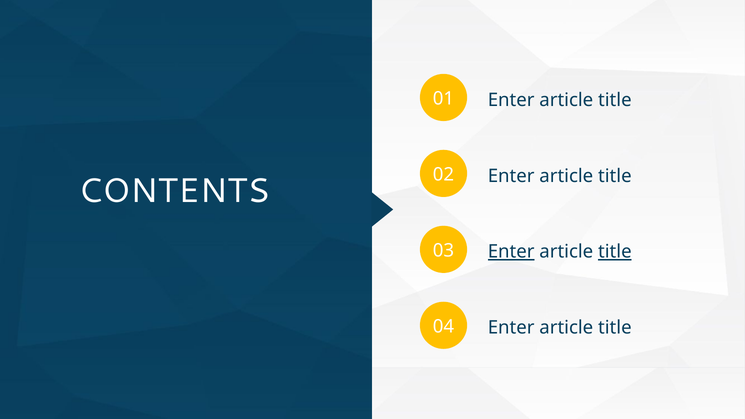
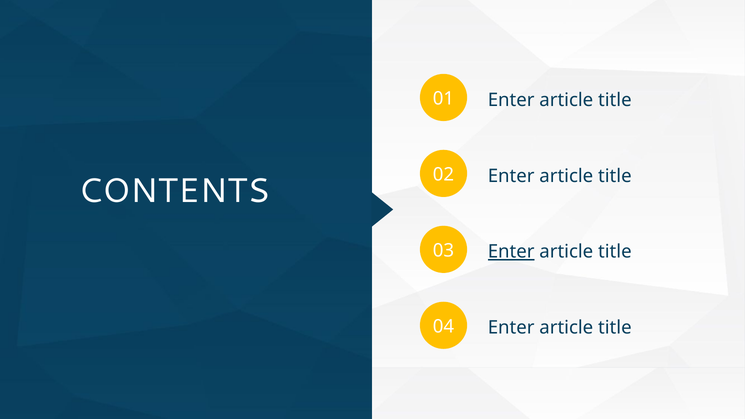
title at (615, 252) underline: present -> none
